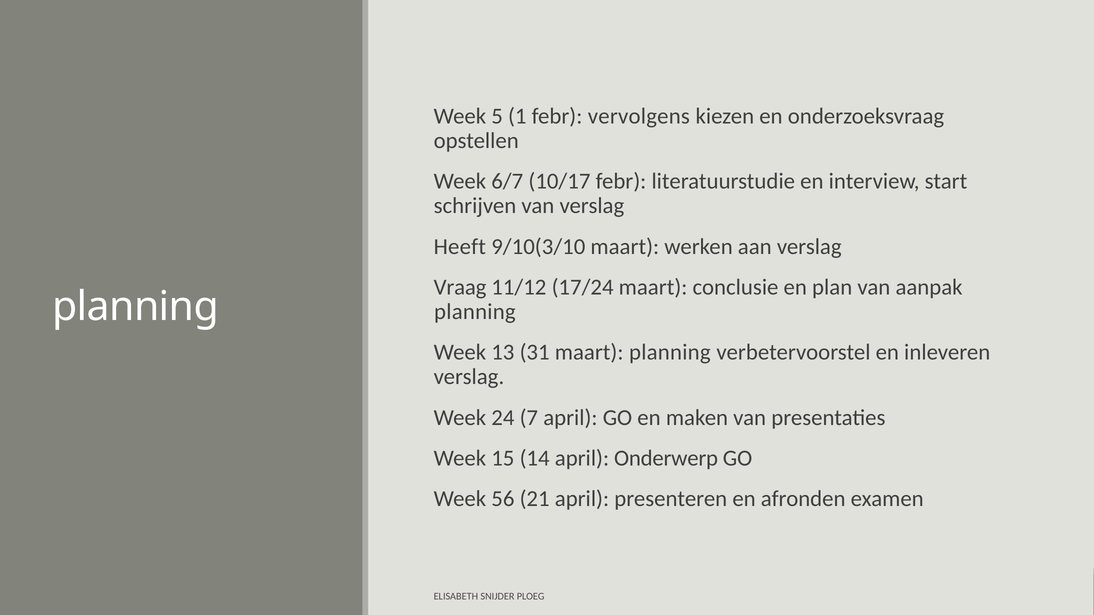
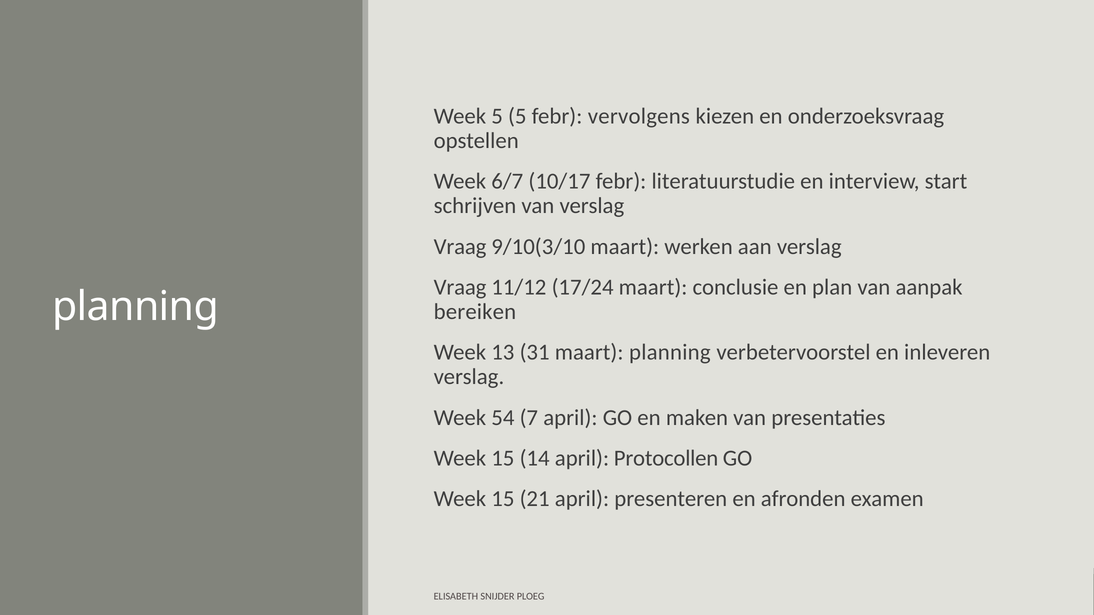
5 1: 1 -> 5
Heeft at (460, 247): Heeft -> Vraag
planning at (475, 312): planning -> bereiken
24: 24 -> 54
Onderwerp: Onderwerp -> Protocollen
56 at (503, 499): 56 -> 15
